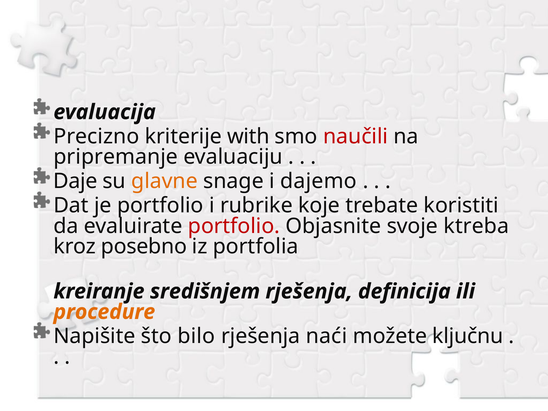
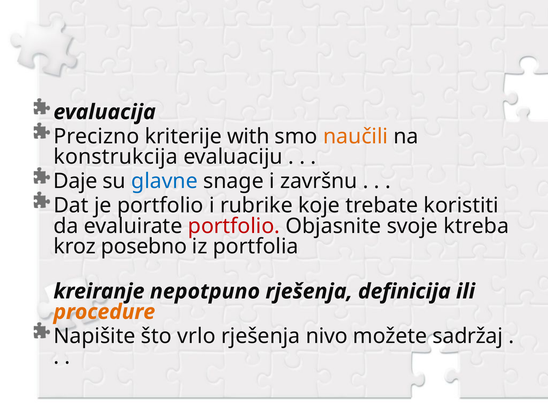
naučili colour: red -> orange
pripremanje: pripremanje -> konstrukcija
glavne colour: orange -> blue
dajemo: dajemo -> završnu
središnjem: središnjem -> nepotpuno
bilo: bilo -> vrlo
naći: naći -> nivo
ključnu: ključnu -> sadržaj
